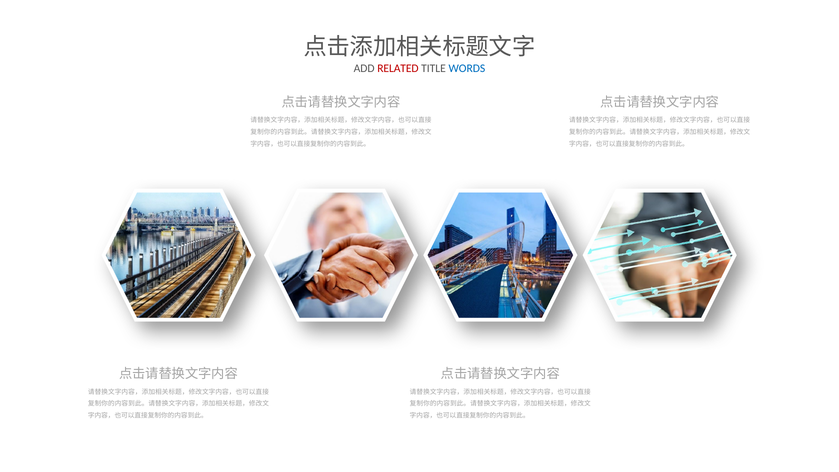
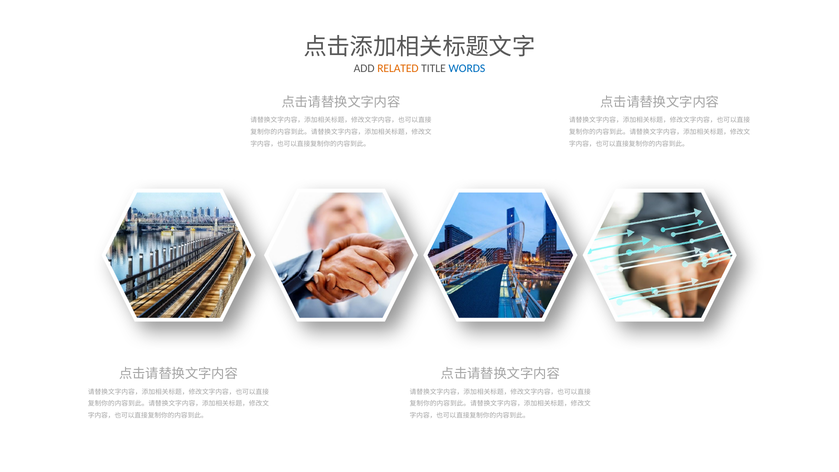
RELATED colour: red -> orange
